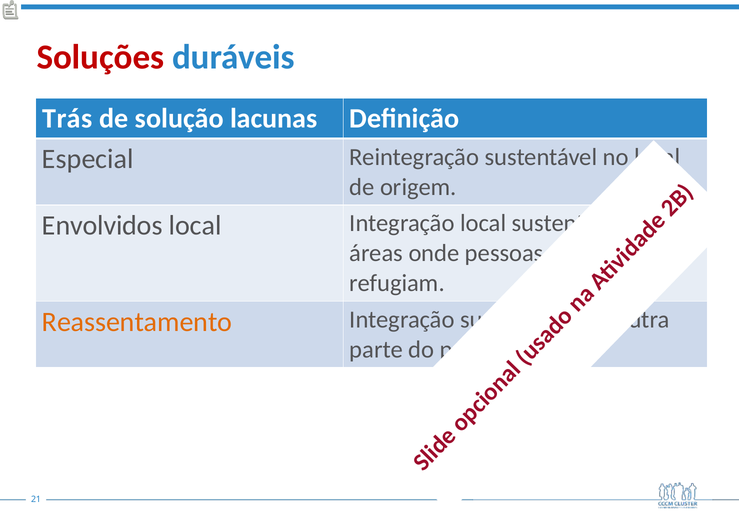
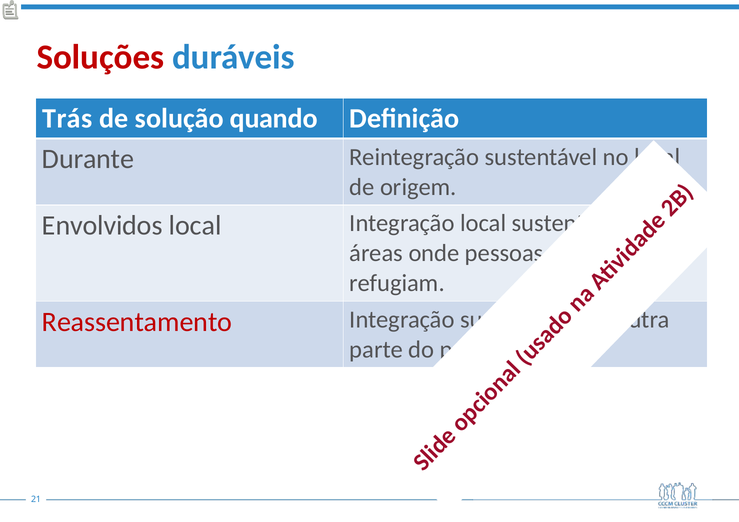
lacunas: lacunas -> quando
Especial: Especial -> Durante
Reassentamento colour: orange -> red
